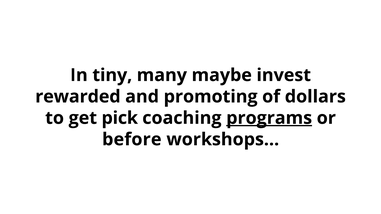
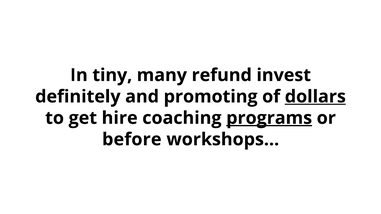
maybe: maybe -> refund
rewarded: rewarded -> definitely
dollars underline: none -> present
pick: pick -> hire
